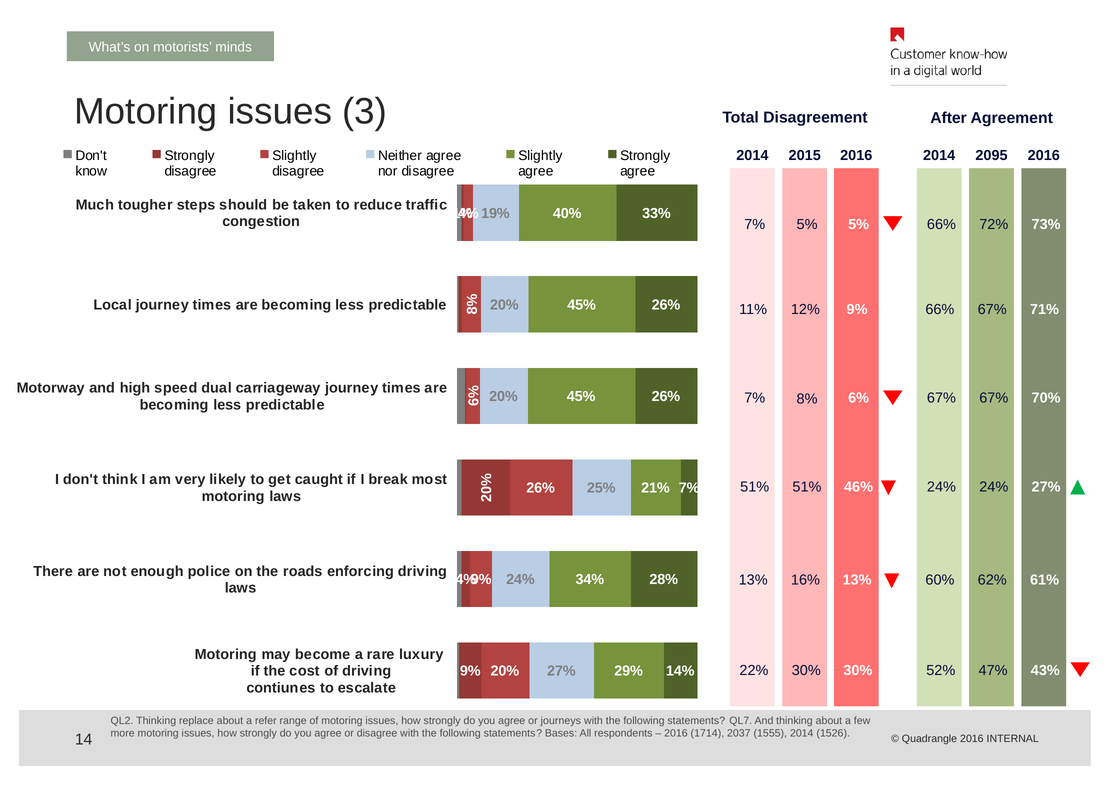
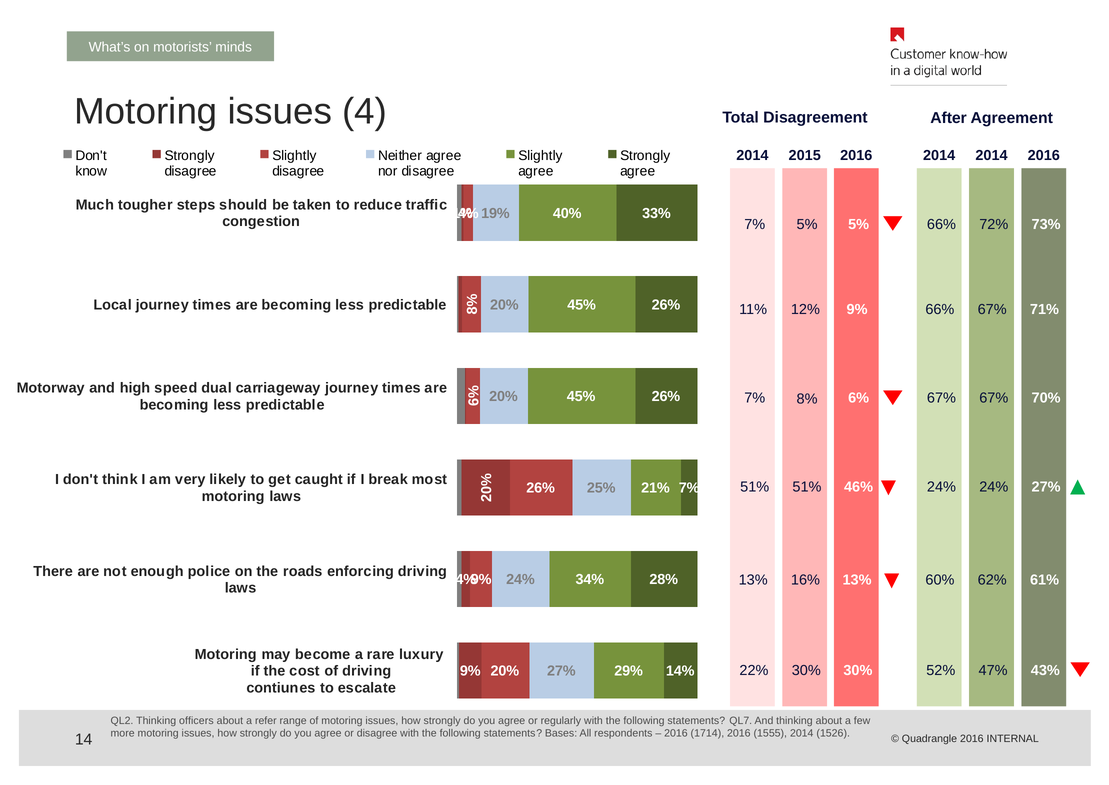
3: 3 -> 4
2015 2095: 2095 -> 2014
replace: replace -> officers
journeys: journeys -> regularly
1714 2037: 2037 -> 2016
